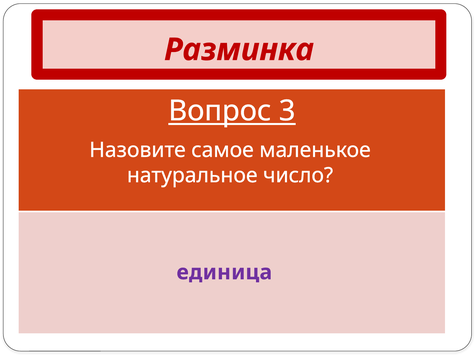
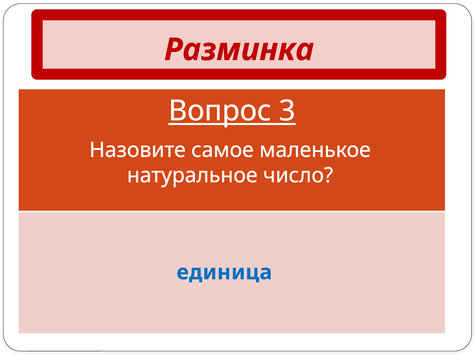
единица colour: purple -> blue
